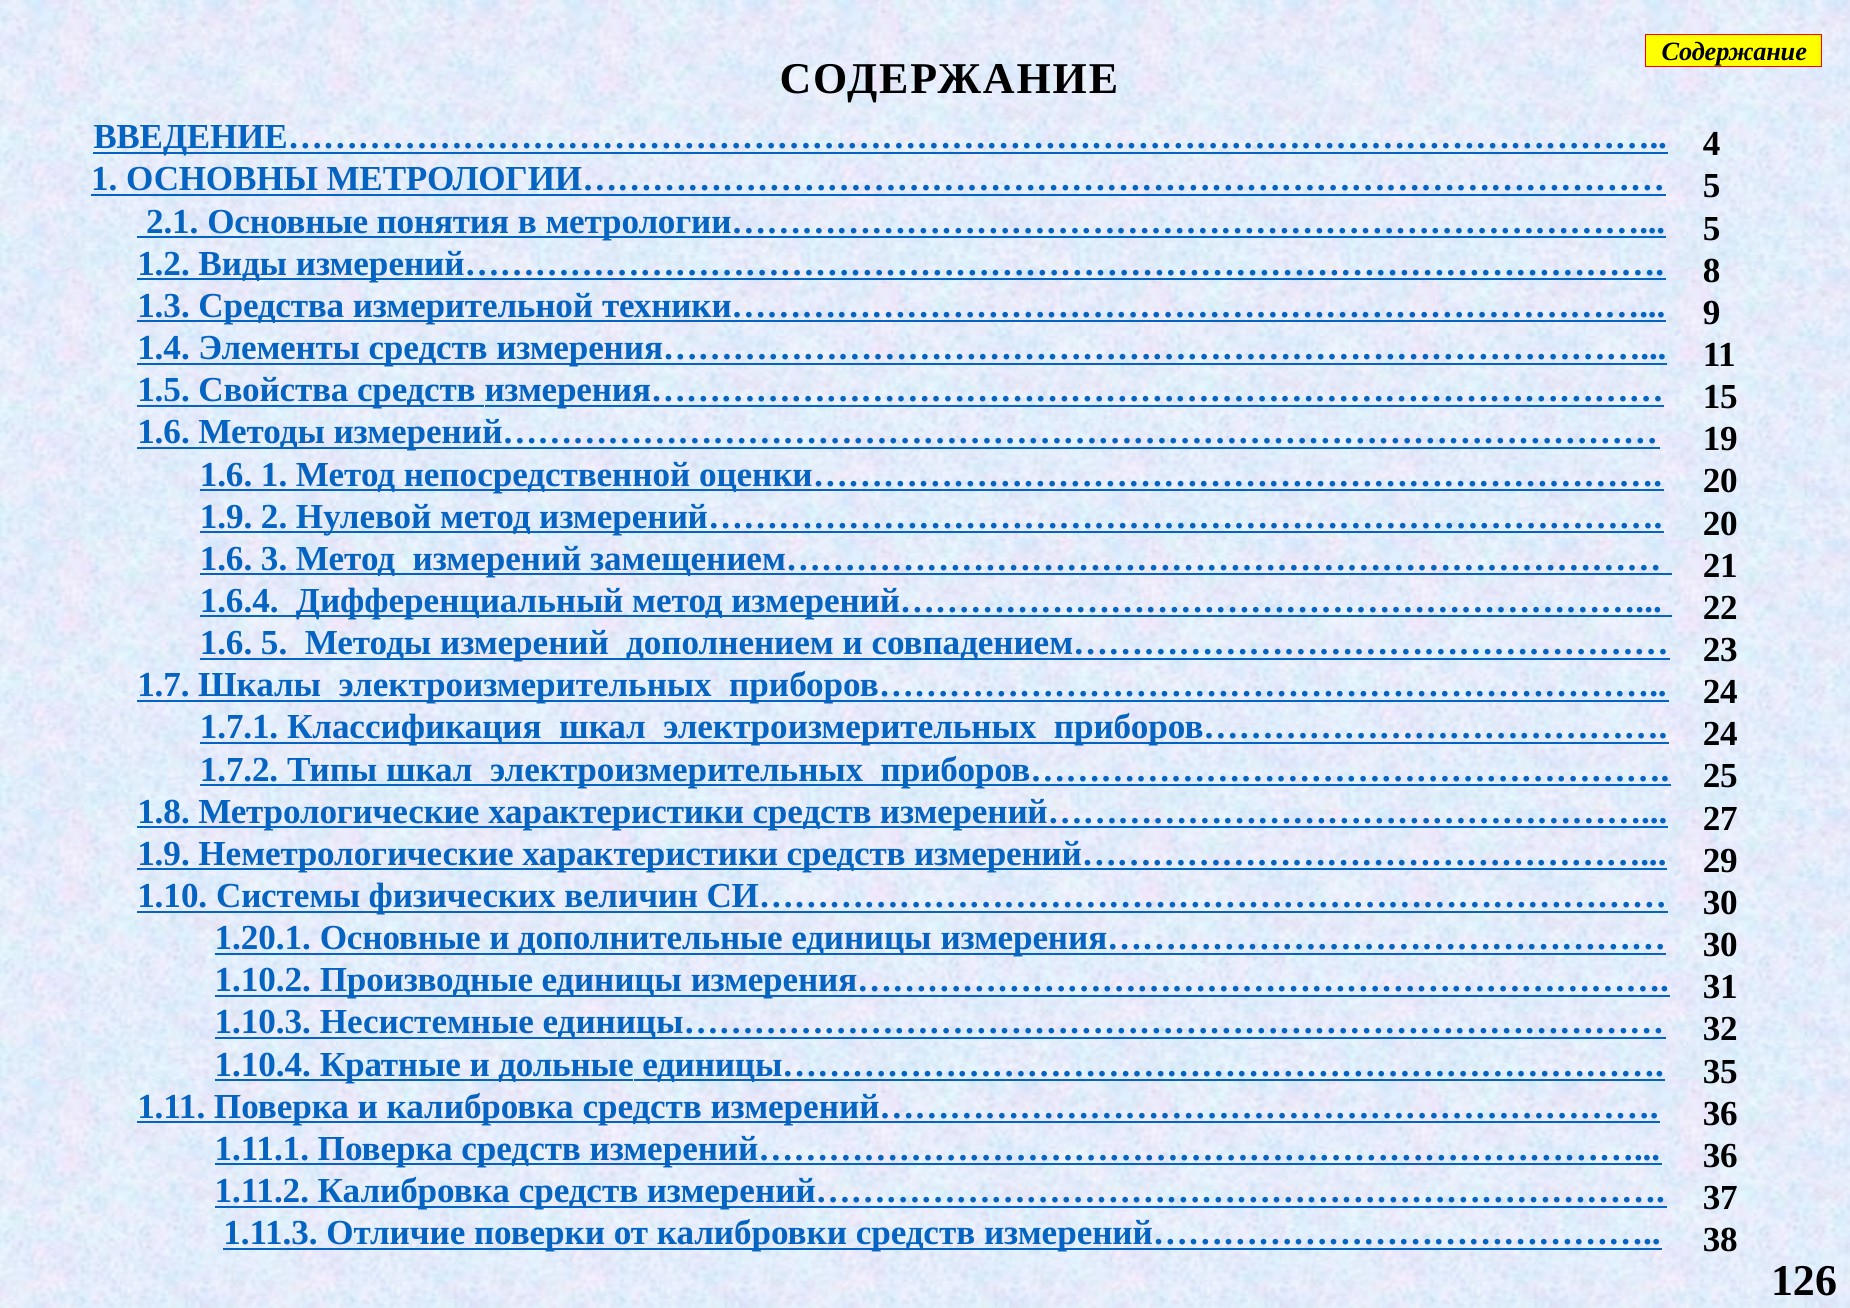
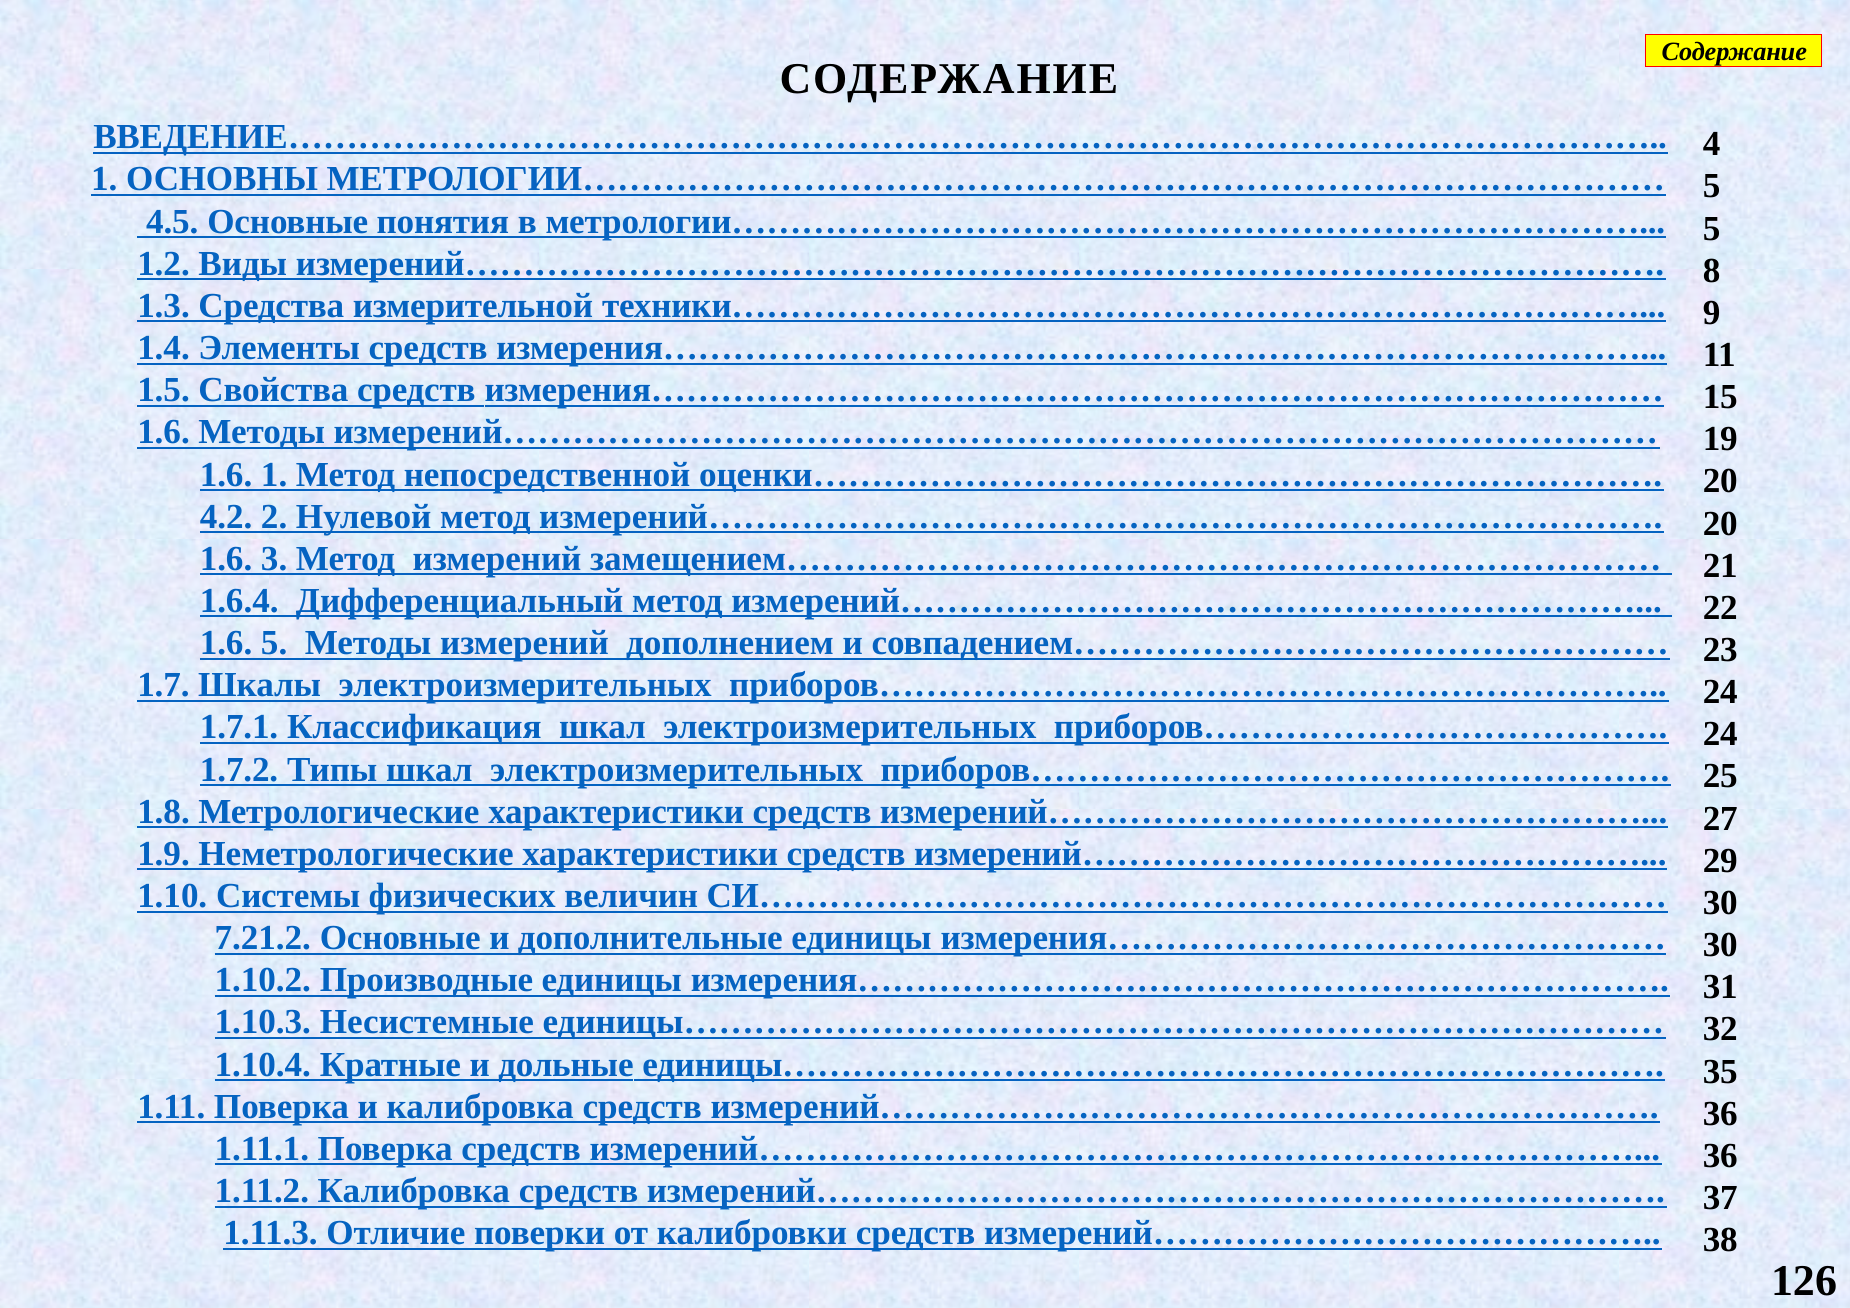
2.1: 2.1 -> 4.5
1.9 at (226, 517): 1.9 -> 4.2
1.20.1: 1.20.1 -> 7.21.2
